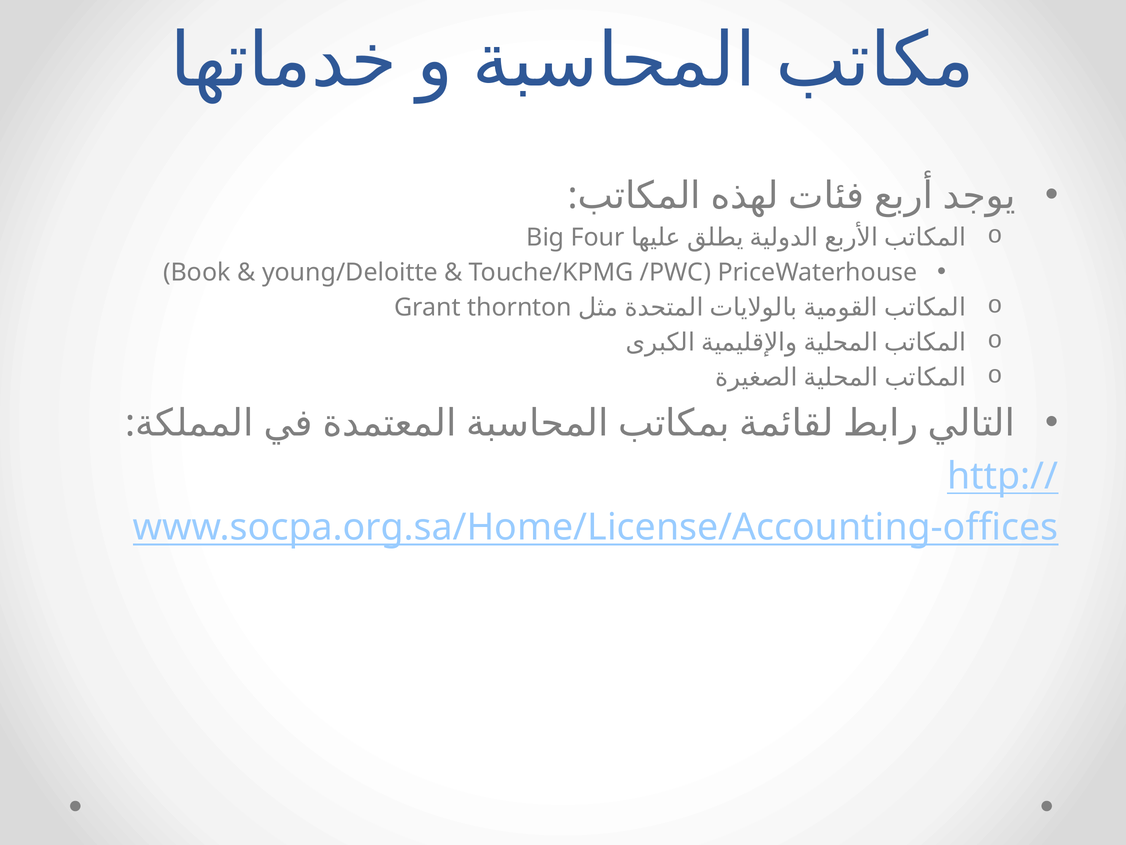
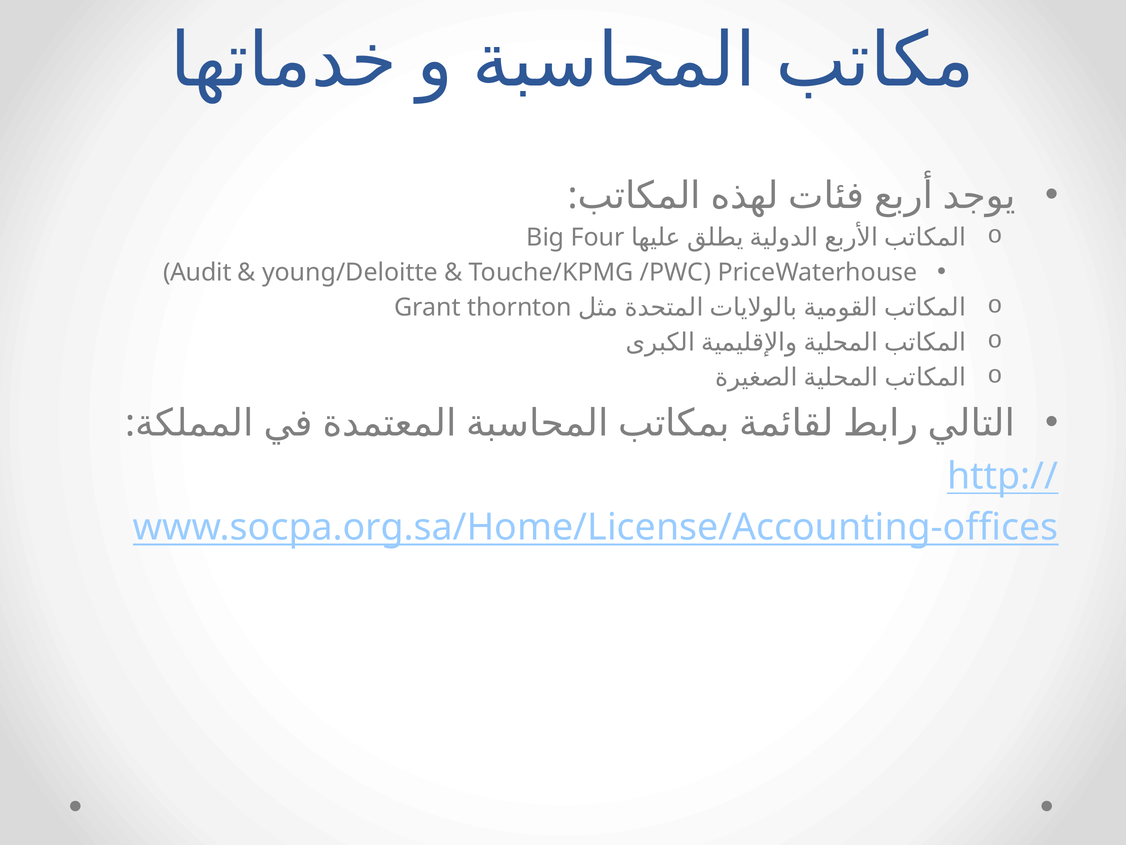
Book: Book -> Audit
